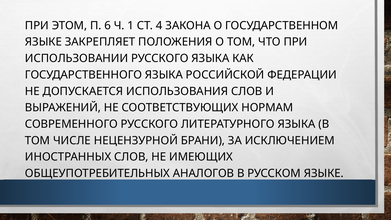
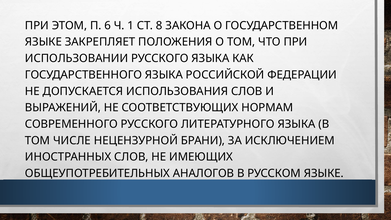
4: 4 -> 8
